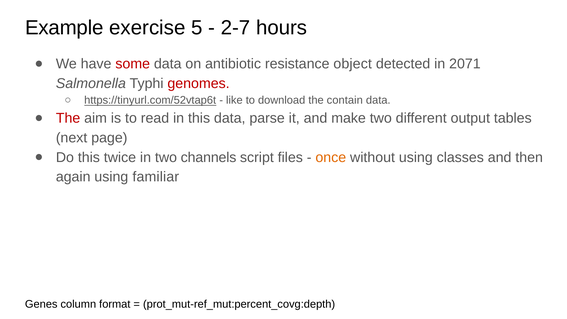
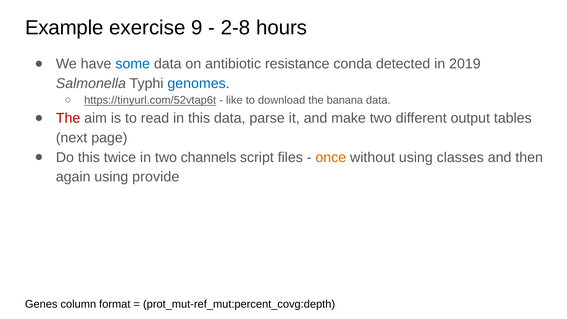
5: 5 -> 9
2-7: 2-7 -> 2-8
some colour: red -> blue
object: object -> conda
2071: 2071 -> 2019
genomes colour: red -> blue
contain: contain -> banana
familiar: familiar -> provide
